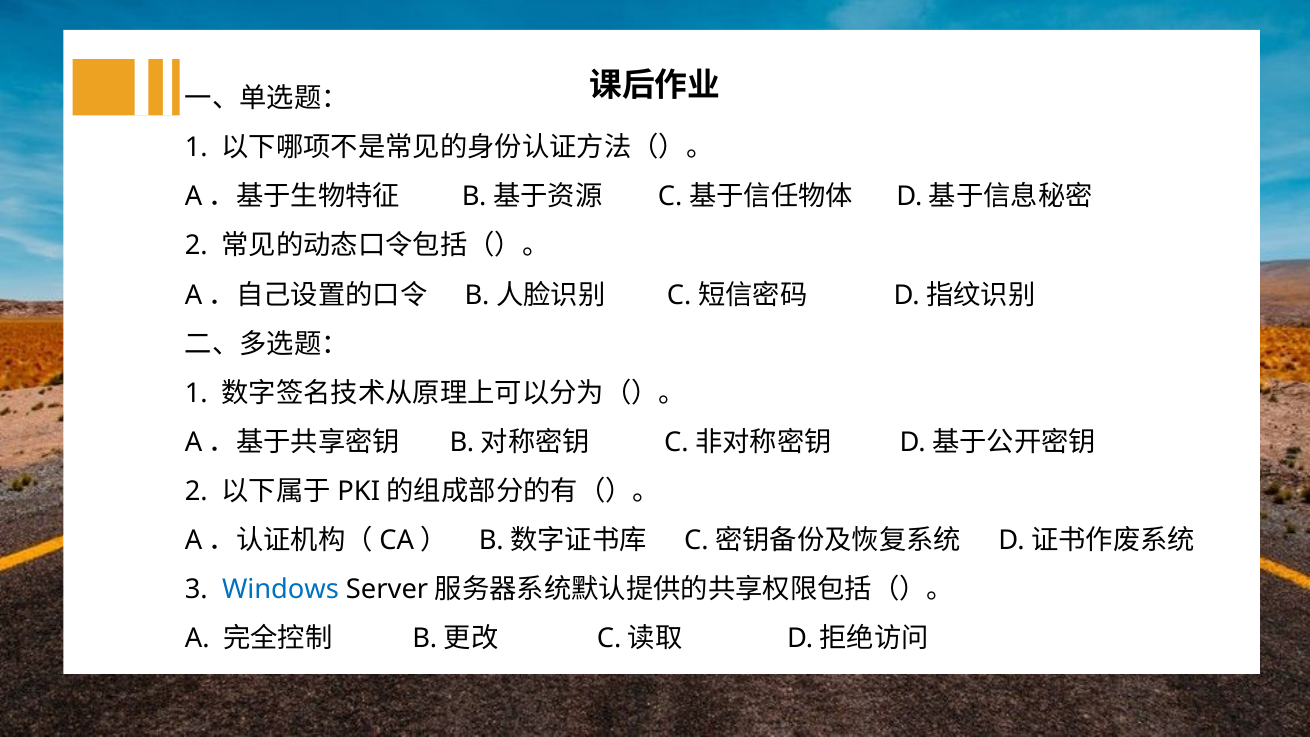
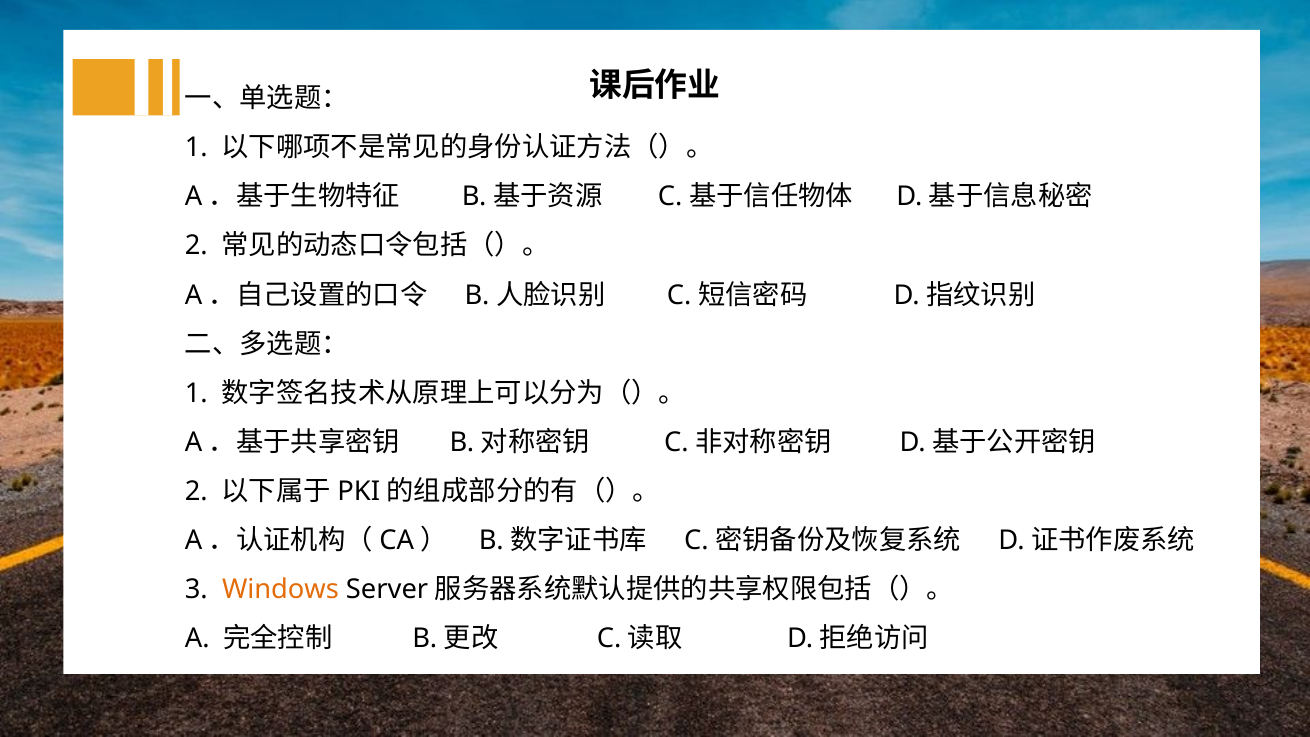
Windows colour: blue -> orange
